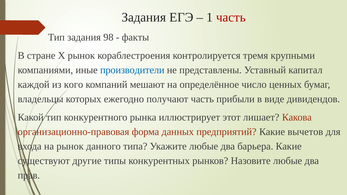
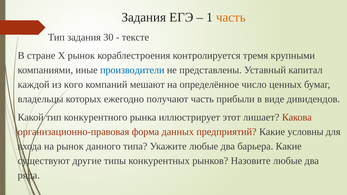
часть at (231, 17) colour: red -> orange
98: 98 -> 30
факты: факты -> тексте
вычетов: вычетов -> условны
прав: прав -> ряда
